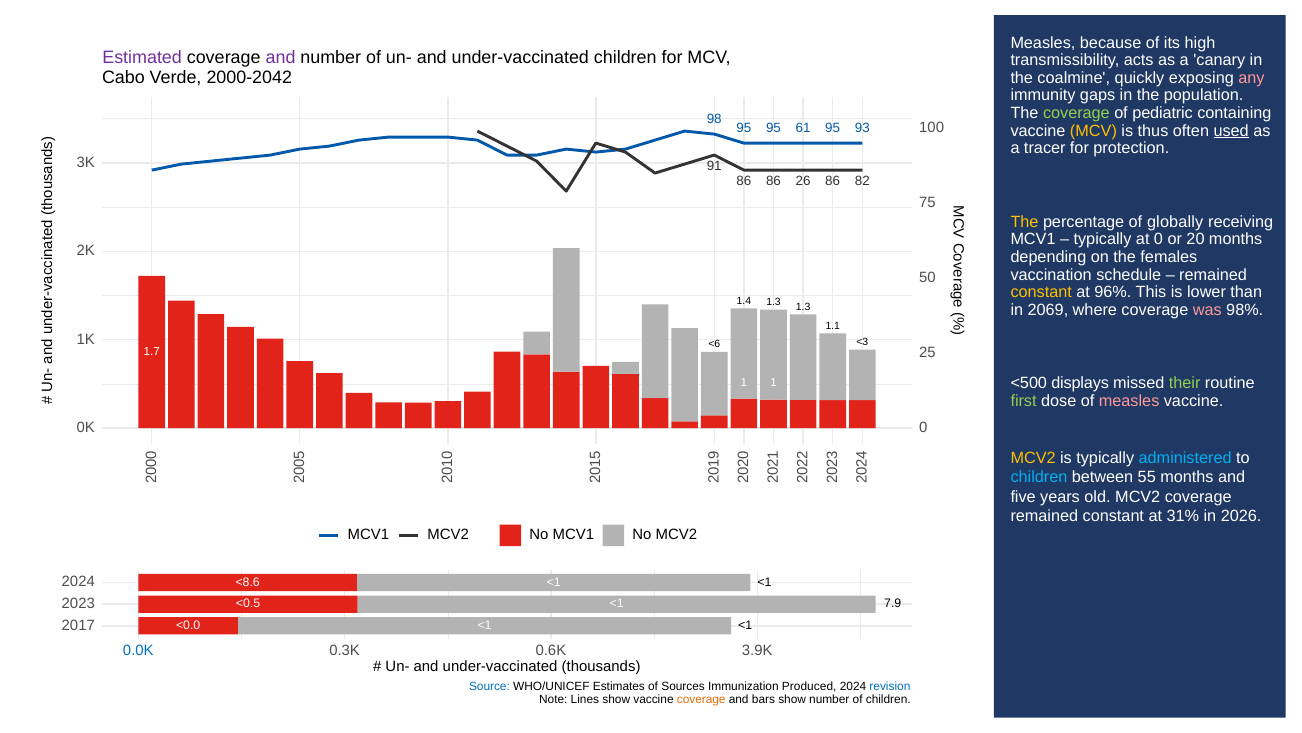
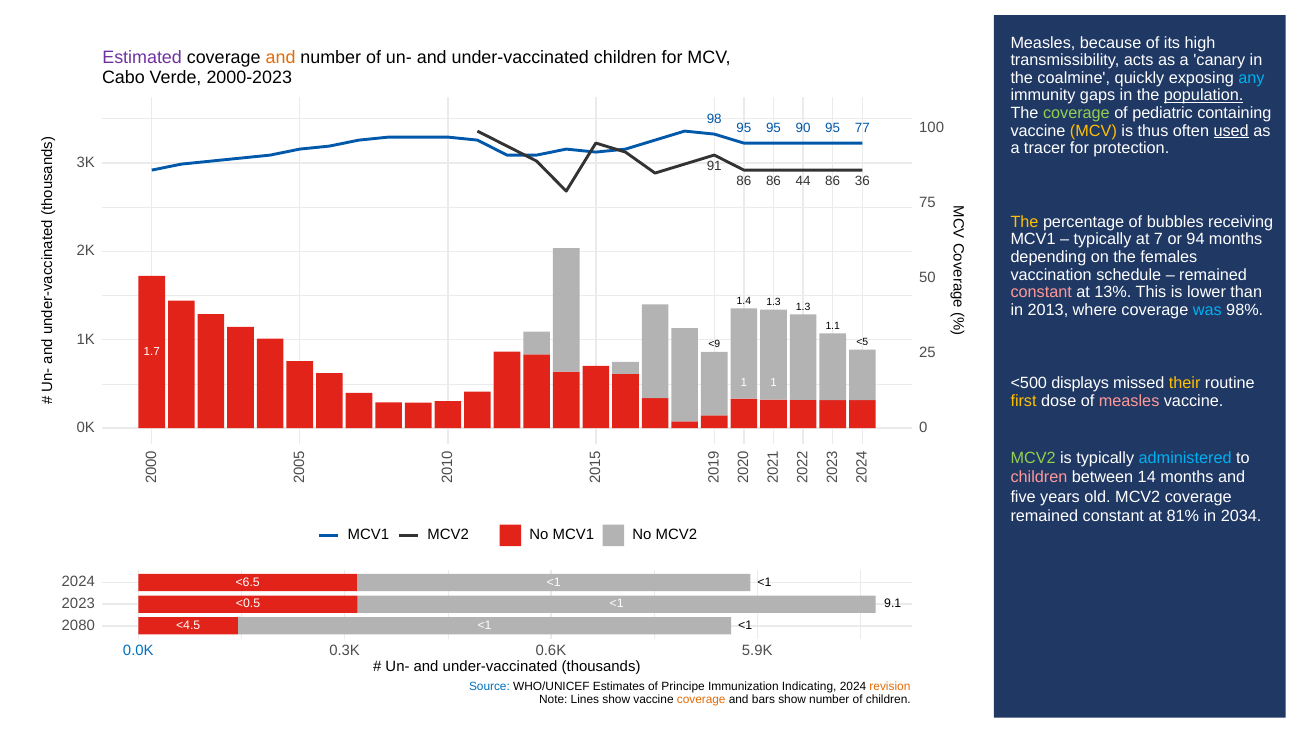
and at (280, 58) colour: purple -> orange
2000-2042: 2000-2042 -> 2000-2023
any colour: pink -> light blue
population underline: none -> present
61: 61 -> 90
93: 93 -> 77
26: 26 -> 44
82: 82 -> 36
globally: globally -> bubbles
at 0: 0 -> 7
20: 20 -> 94
constant at (1041, 292) colour: yellow -> pink
96%: 96% -> 13%
2069: 2069 -> 2013
was colour: pink -> light blue
<3: <3 -> <5
<6: <6 -> <9
their colour: light green -> yellow
first colour: light green -> yellow
MCV2 at (1033, 457) colour: yellow -> light green
children at (1039, 477) colour: light blue -> pink
55: 55 -> 14
31%: 31% -> 81%
2026: 2026 -> 2034
<8.6: <8.6 -> <6.5
7.9: 7.9 -> 9.1
2017: 2017 -> 2080
<0.0: <0.0 -> <4.5
3.9K: 3.9K -> 5.9K
Sources: Sources -> Principe
Produced: Produced -> Indicating
revision at (890, 686) colour: blue -> orange
